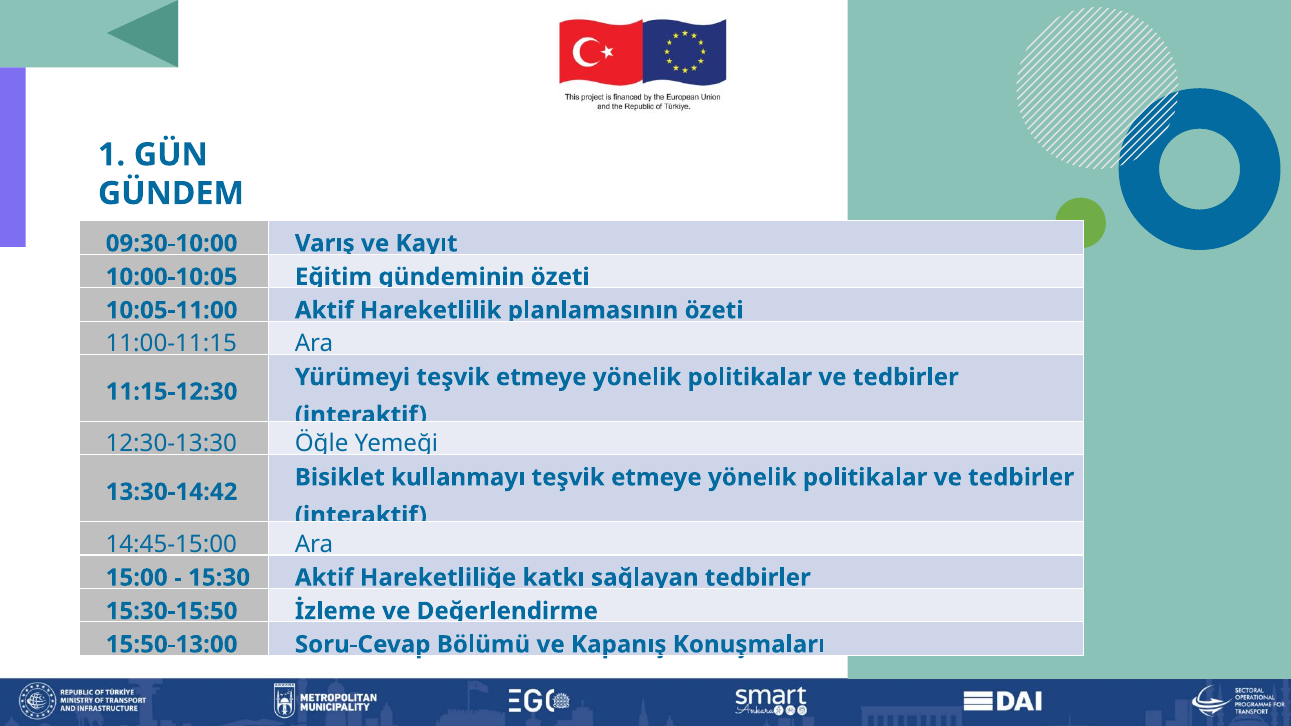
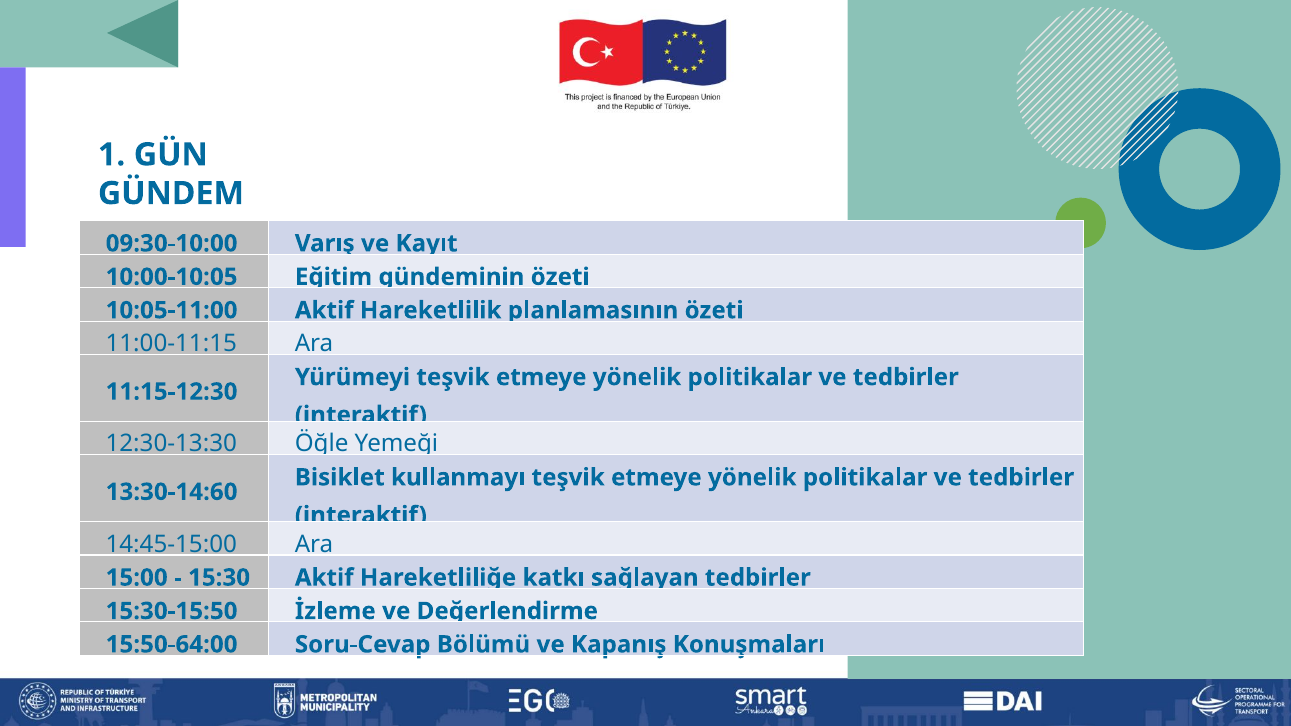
13:30-14:42: 13:30-14:42 -> 13:30-14:60
15:50-13:00: 15:50-13:00 -> 15:50-64:00
